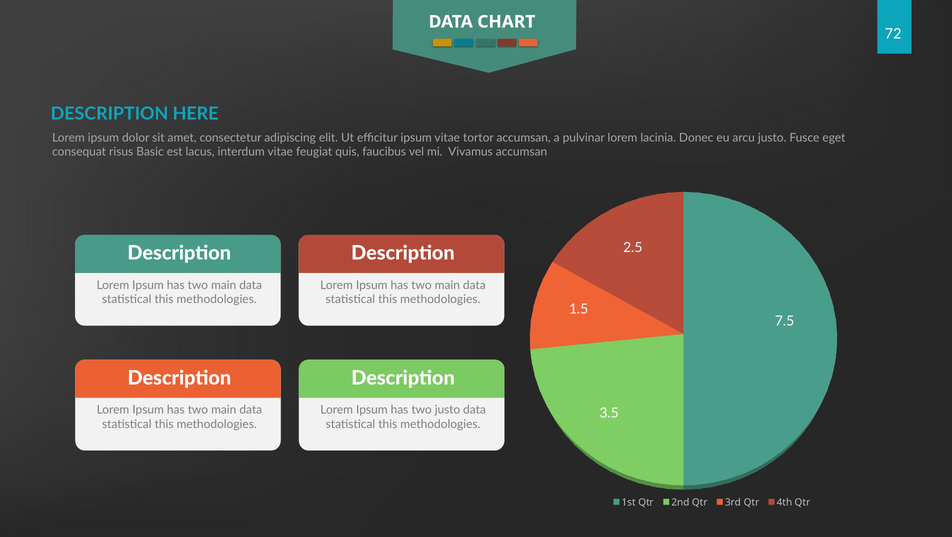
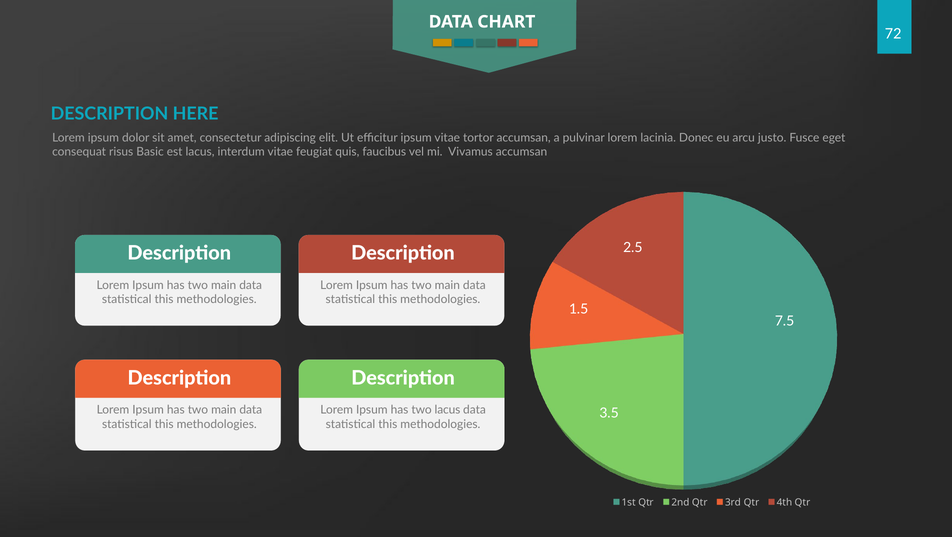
two justo: justo -> lacus
